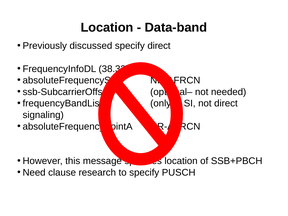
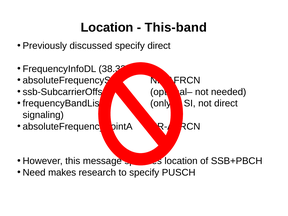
Data-band: Data-band -> This-band
clause: clause -> makes
